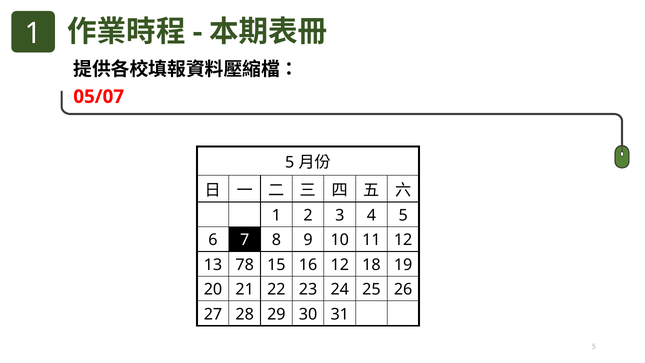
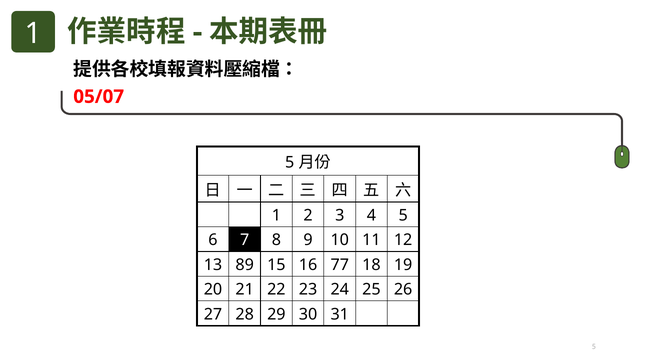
78: 78 -> 89
16 12: 12 -> 77
